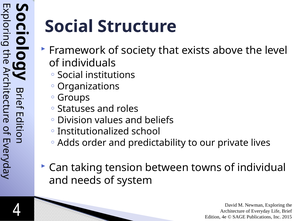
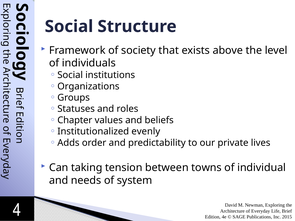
Division: Division -> Chapter
school: school -> evenly
